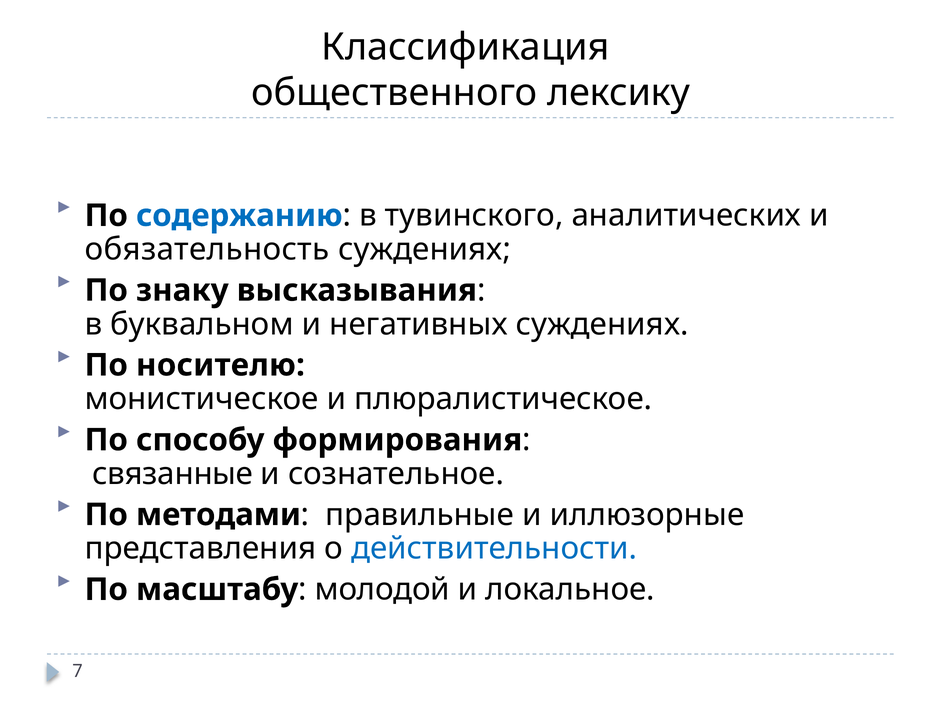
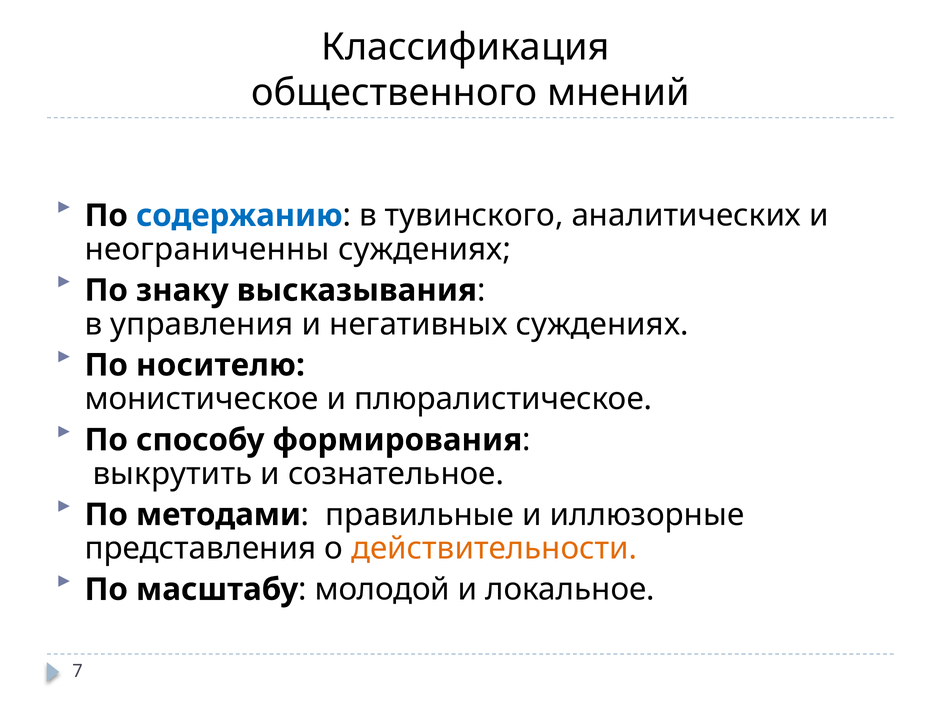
лексику: лексику -> мнений
обязательность: обязательность -> неограниченны
буквальном: буквальном -> управления
связанные: связанные -> выкрутить
действительности colour: blue -> orange
